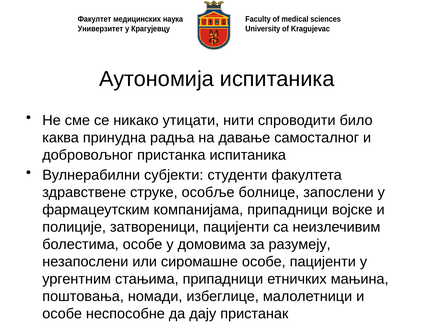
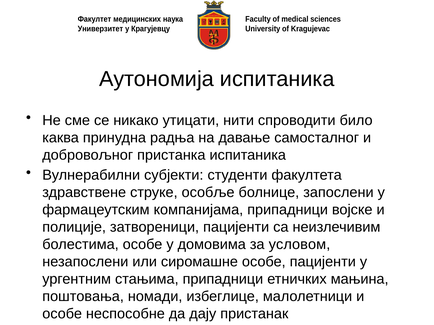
разумеју: разумеју -> условом
